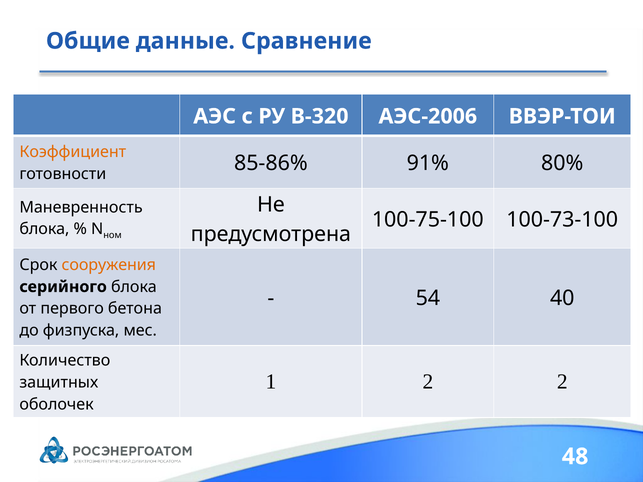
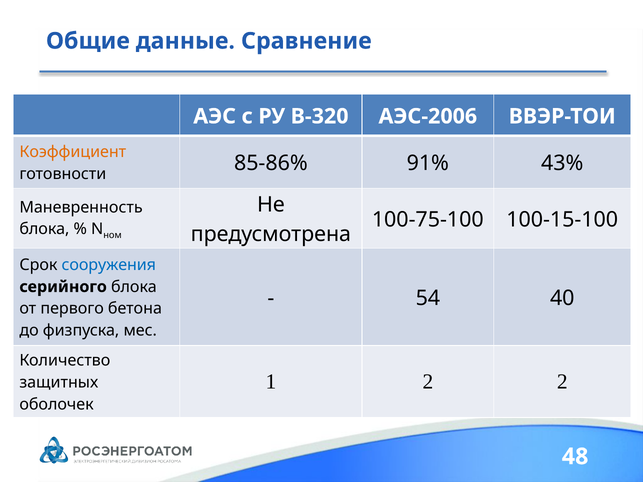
80%: 80% -> 43%
100-73-100: 100-73-100 -> 100-15-100
сооружения colour: orange -> blue
